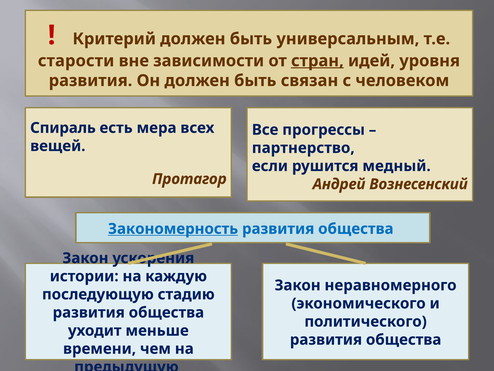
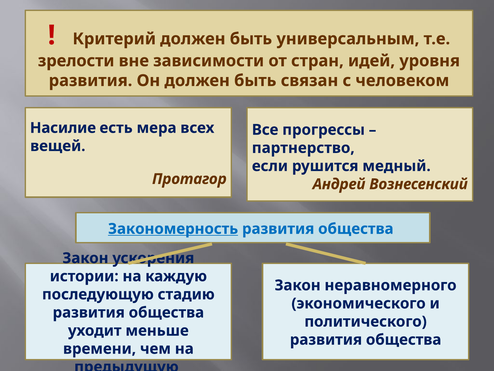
старости: старости -> зрелости
стран underline: present -> none
Спираль: Спираль -> Насилие
